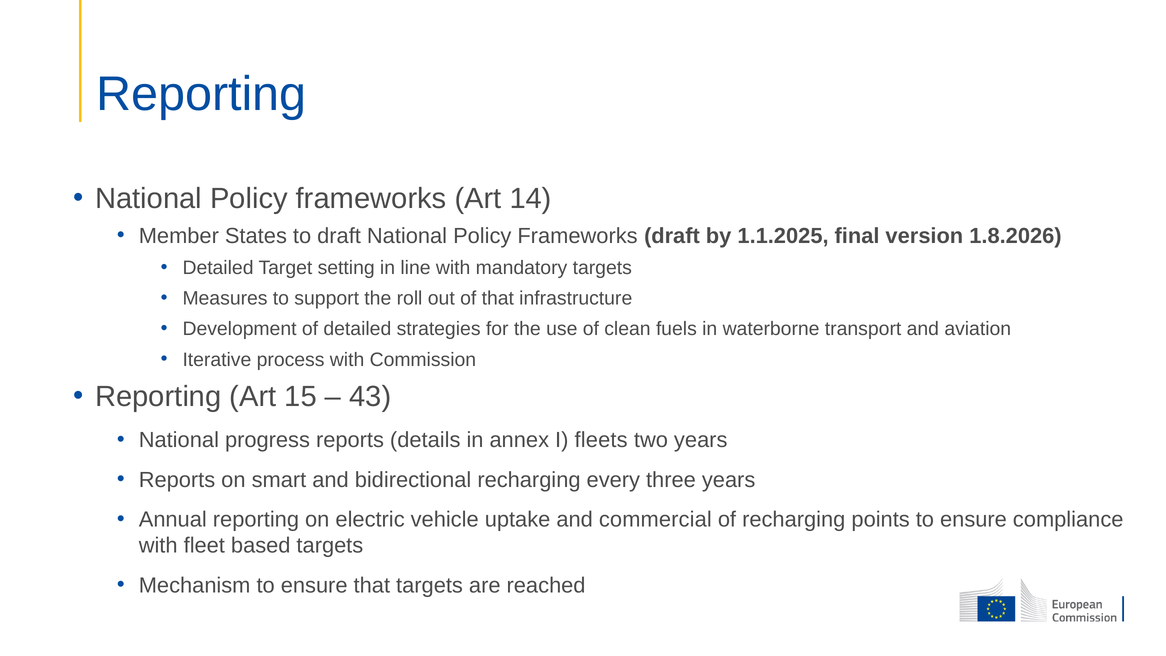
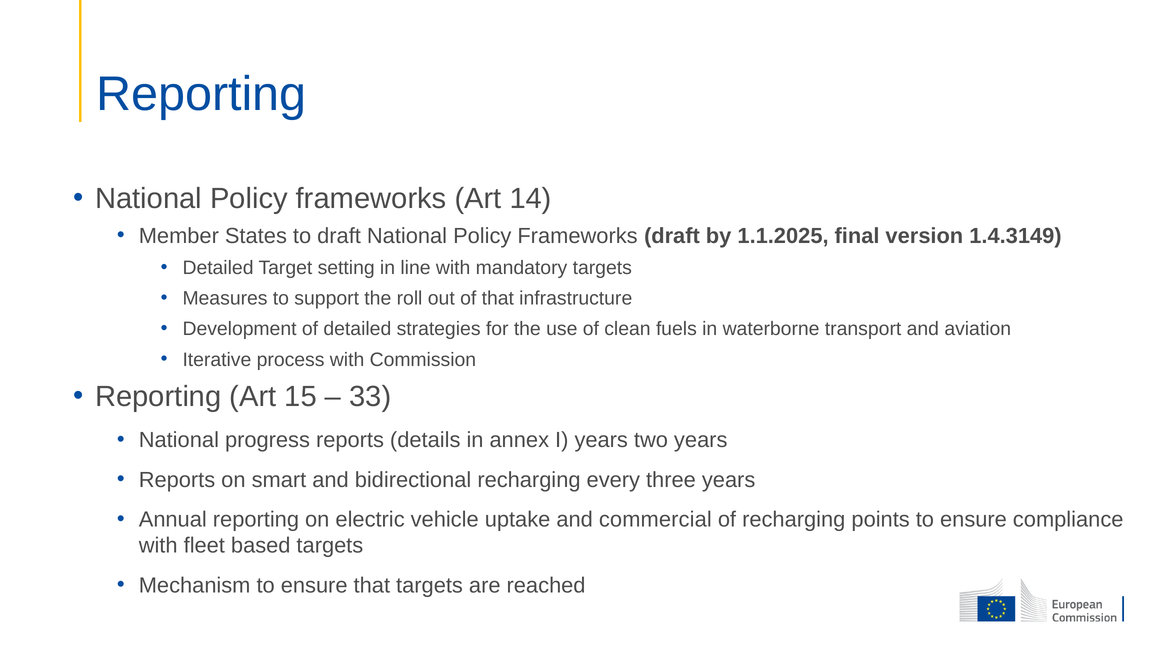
1.8.2026: 1.8.2026 -> 1.4.3149
43: 43 -> 33
I fleets: fleets -> years
